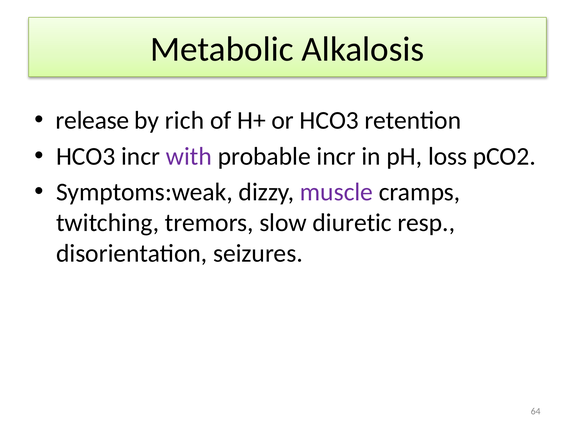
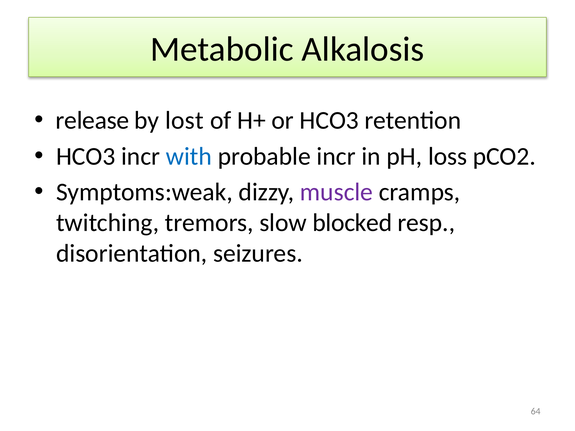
rich: rich -> lost
with colour: purple -> blue
diuretic: diuretic -> blocked
